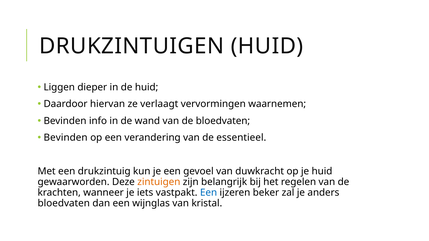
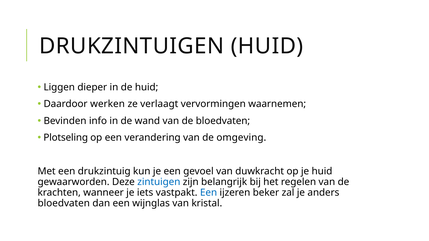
hiervan: hiervan -> werken
Bevinden at (66, 138): Bevinden -> Plotseling
essentieel: essentieel -> omgeving
zintuigen colour: orange -> blue
